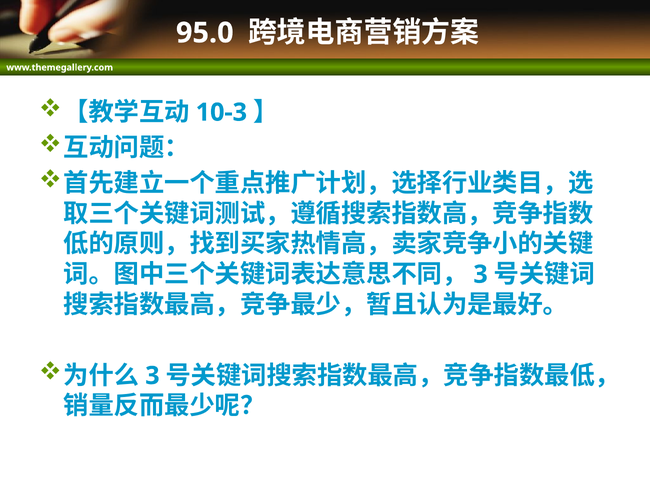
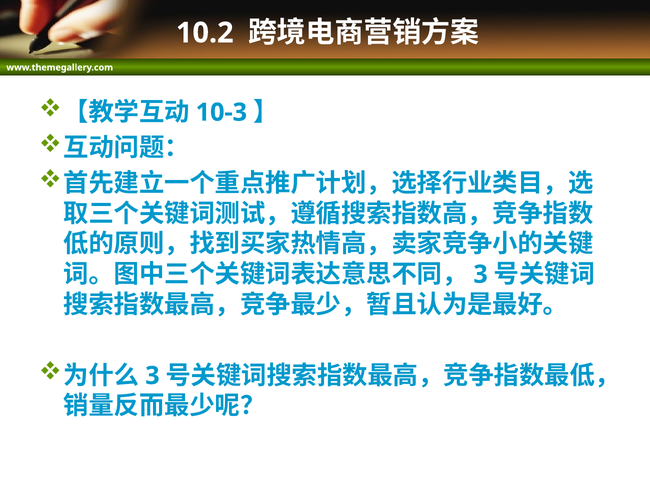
95.0: 95.0 -> 10.2
